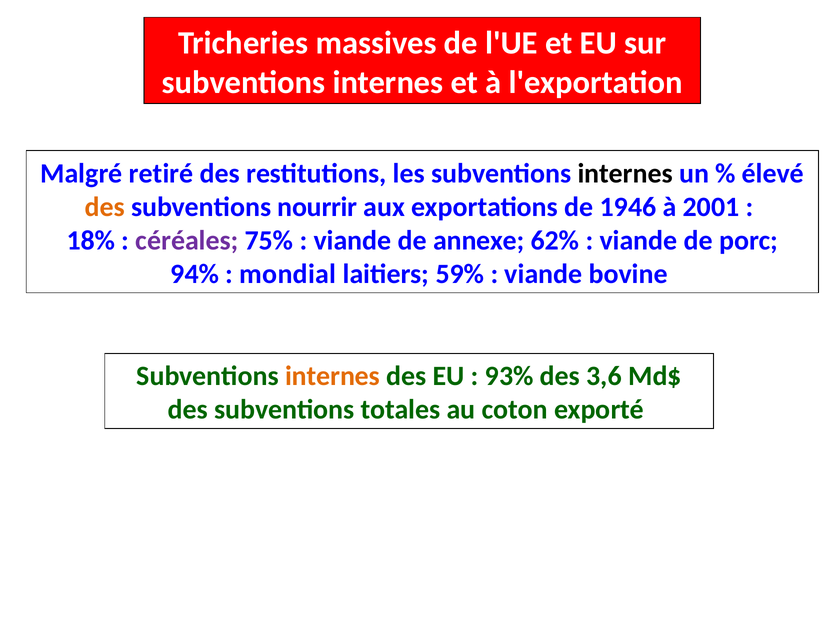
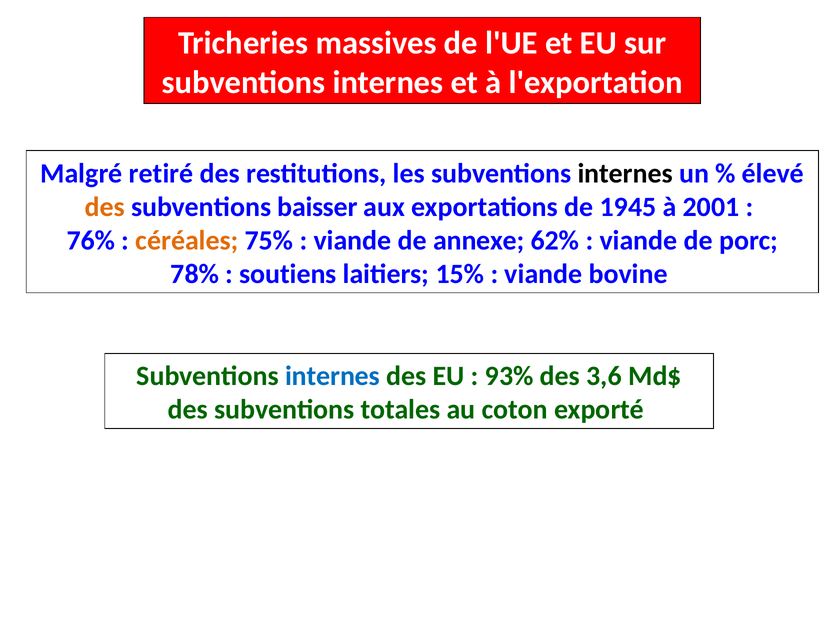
nourrir: nourrir -> baisser
1946: 1946 -> 1945
18%: 18% -> 76%
céréales colour: purple -> orange
94%: 94% -> 78%
mondial: mondial -> soutiens
59%: 59% -> 15%
internes at (333, 376) colour: orange -> blue
